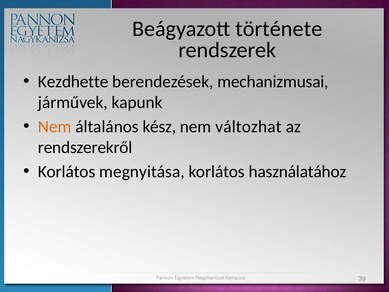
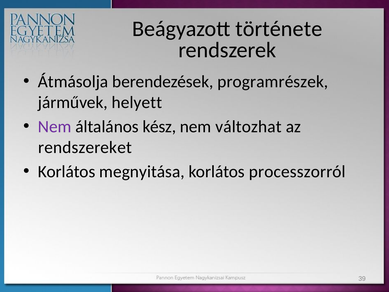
Kezdhette: Kezdhette -> Átmásolja
mechanizmusai: mechanizmusai -> programrészek
kapunk: kapunk -> helyett
Nem at (55, 127) colour: orange -> purple
rendszerekről: rendszerekről -> rendszereket
használatához: használatához -> processzorról
